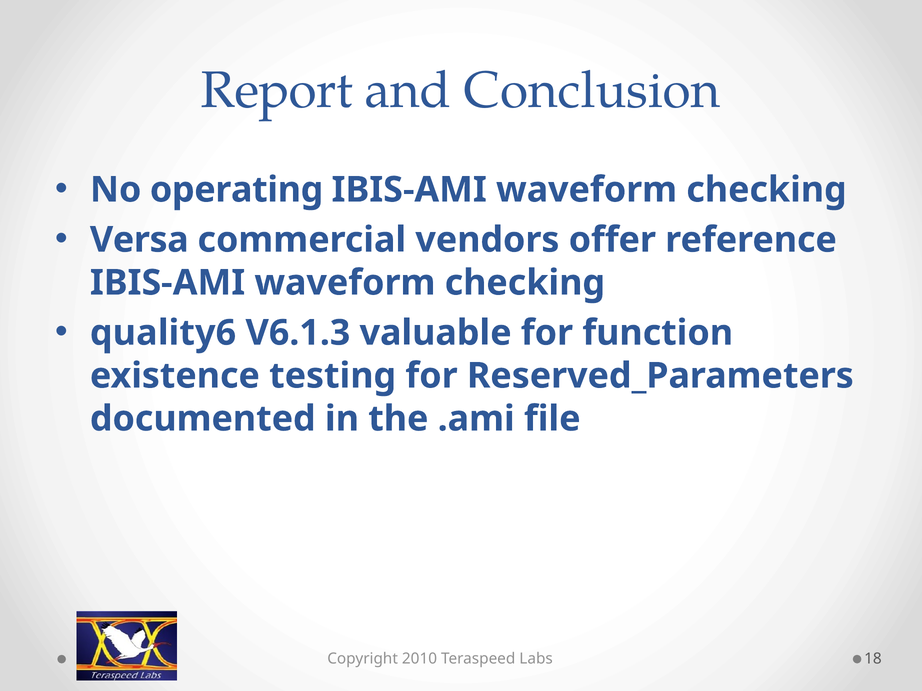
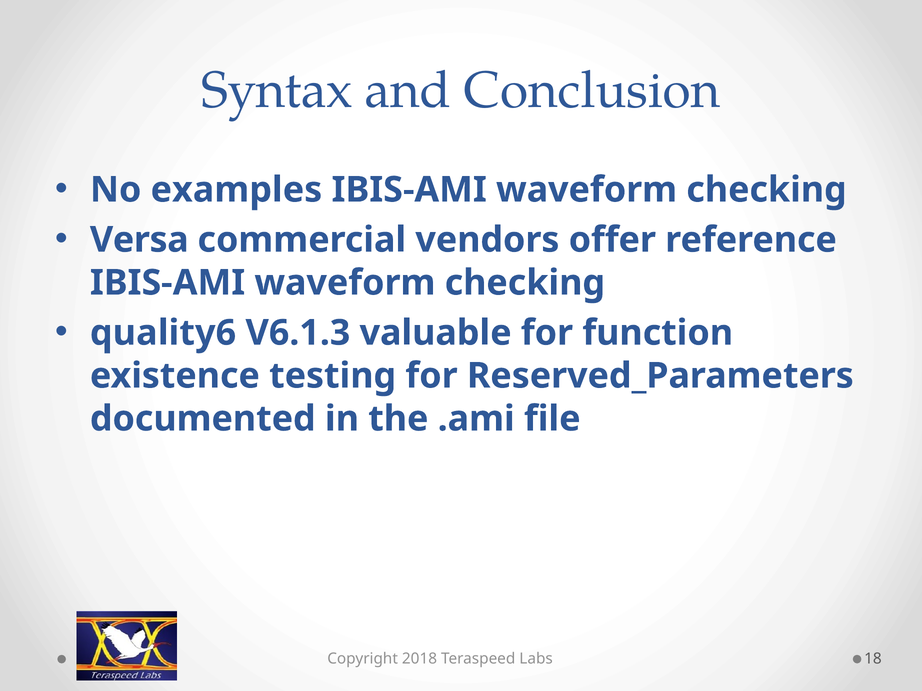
Report: Report -> Syntax
operating: operating -> examples
2010: 2010 -> 2018
